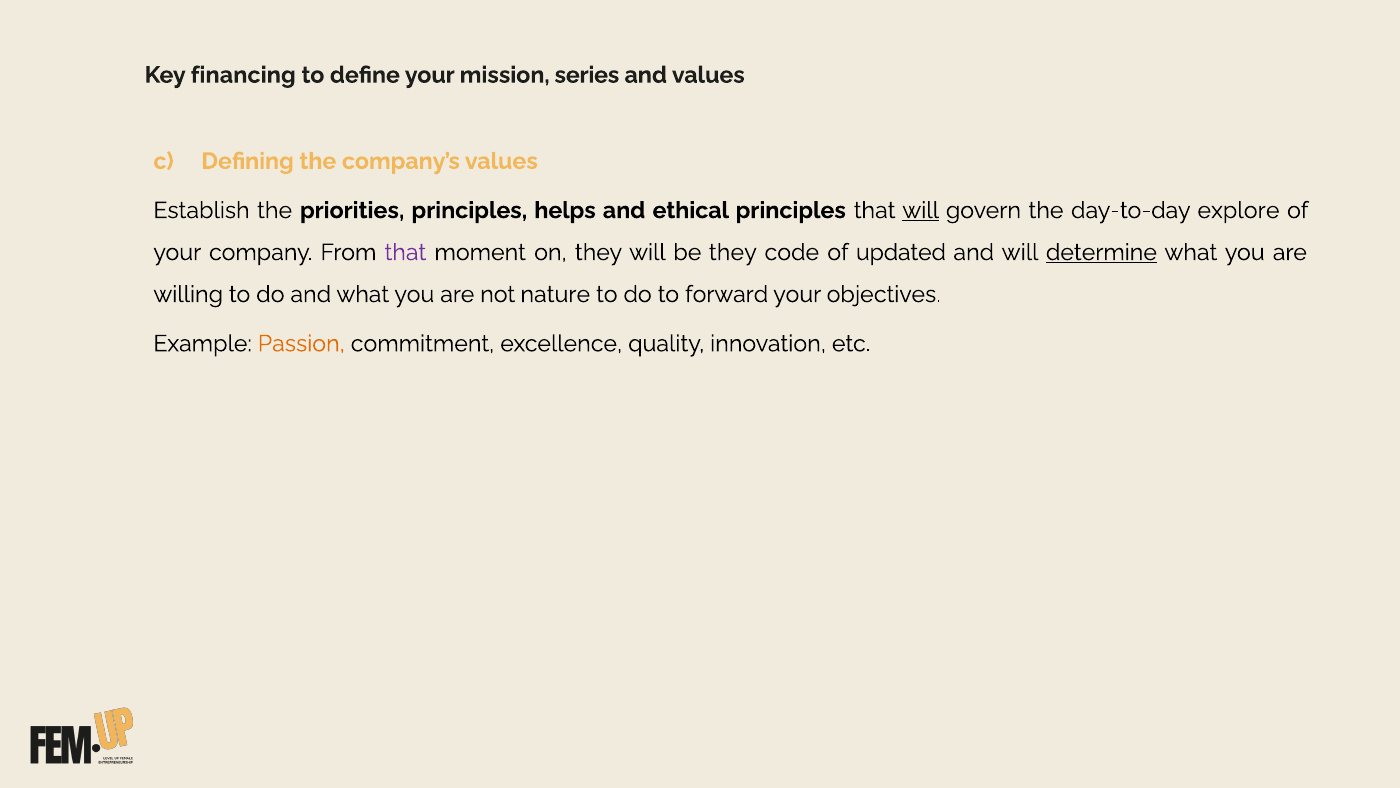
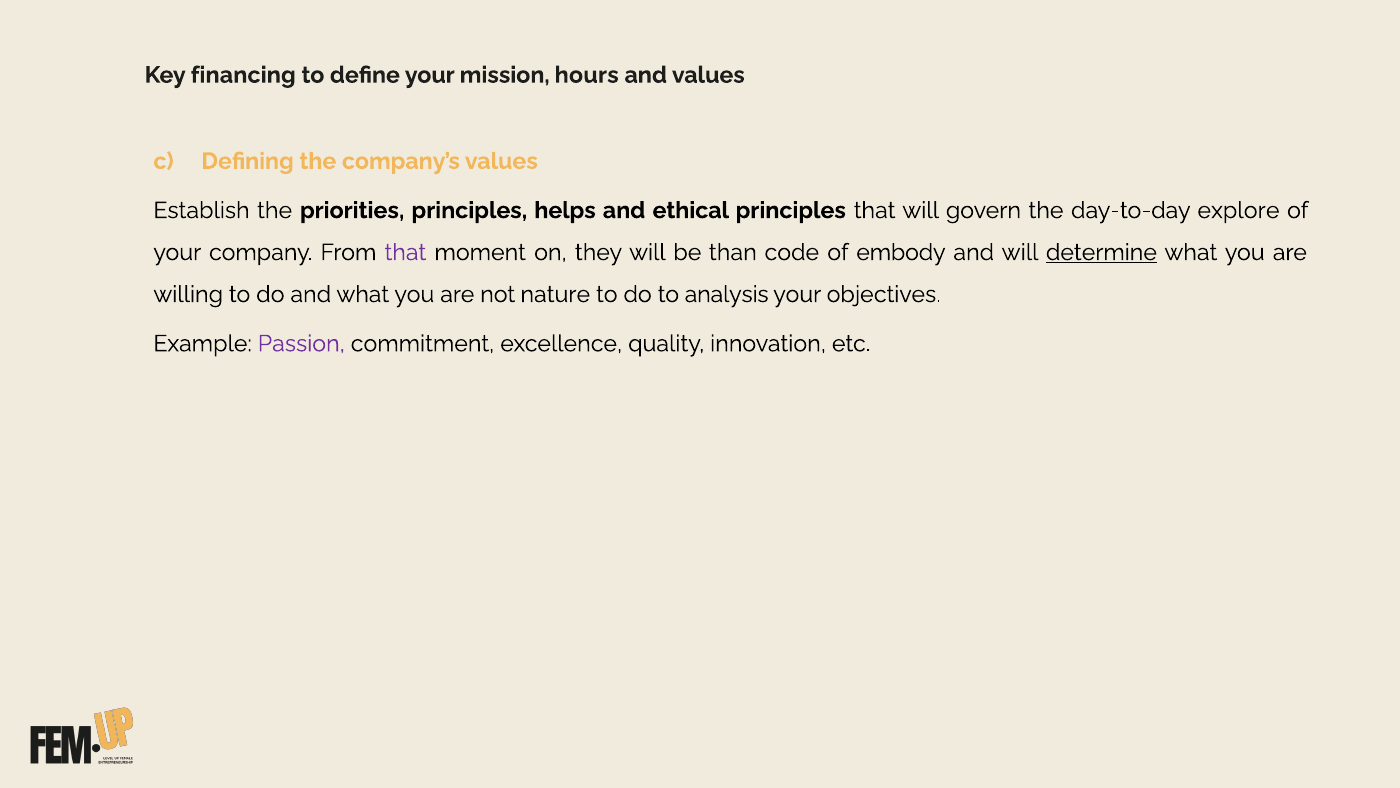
series: series -> hours
will at (921, 210) underline: present -> none
be they: they -> than
updated: updated -> embody
forward: forward -> analysis
Passion colour: orange -> purple
